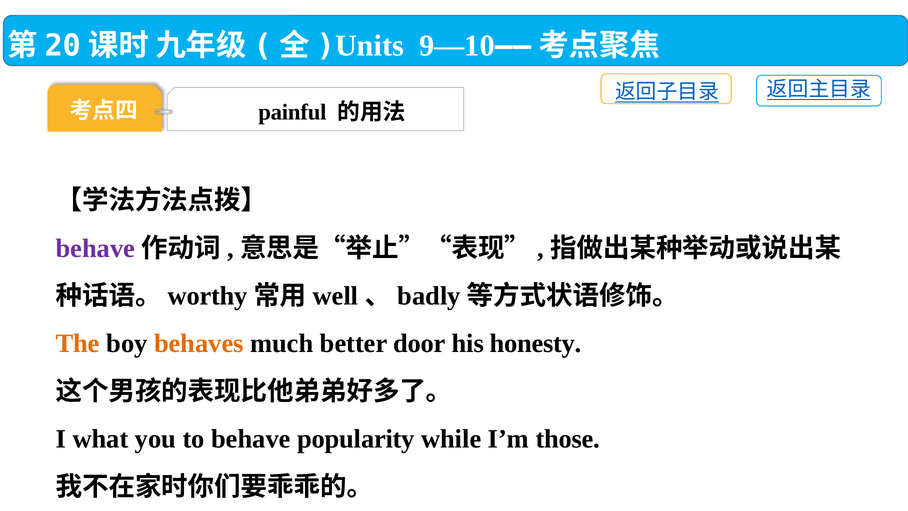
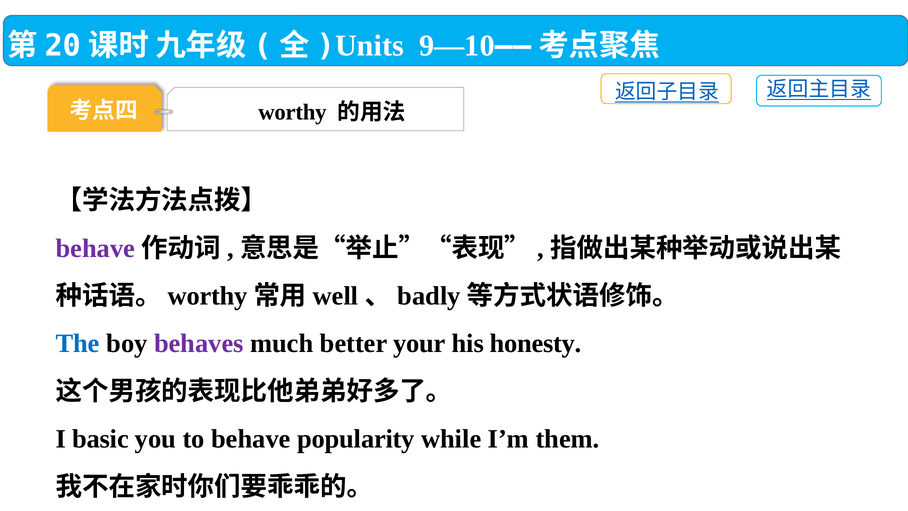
painful at (292, 112): painful -> worthy
The colour: orange -> blue
behaves colour: orange -> purple
door: door -> your
what: what -> basic
those: those -> them
